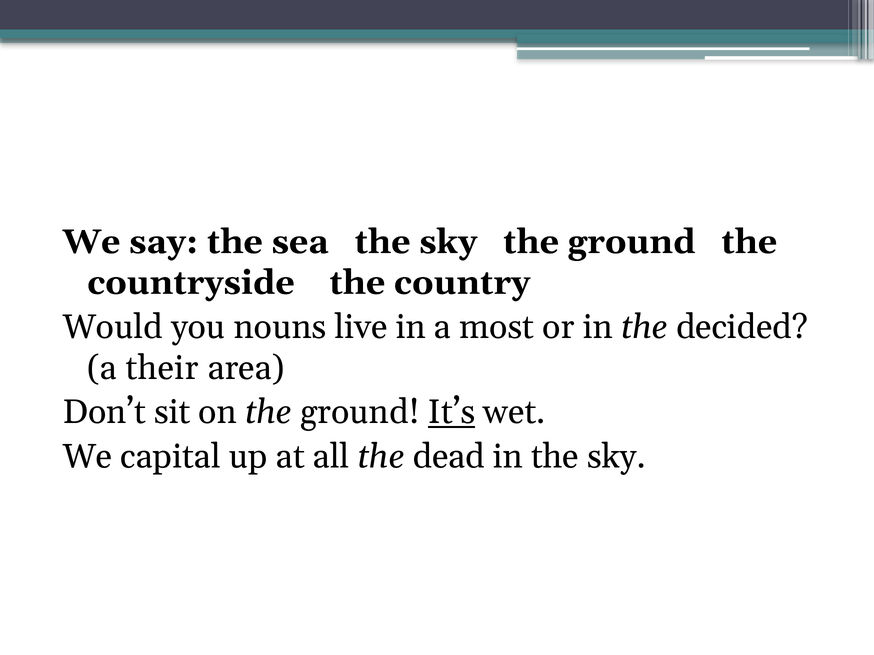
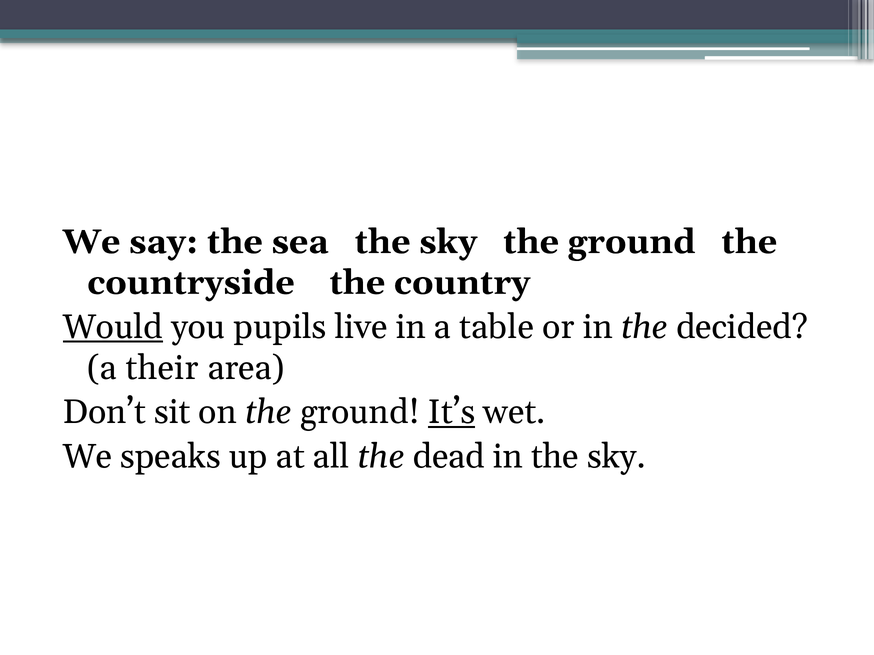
Would underline: none -> present
nouns: nouns -> pupils
most: most -> table
capital: capital -> speaks
